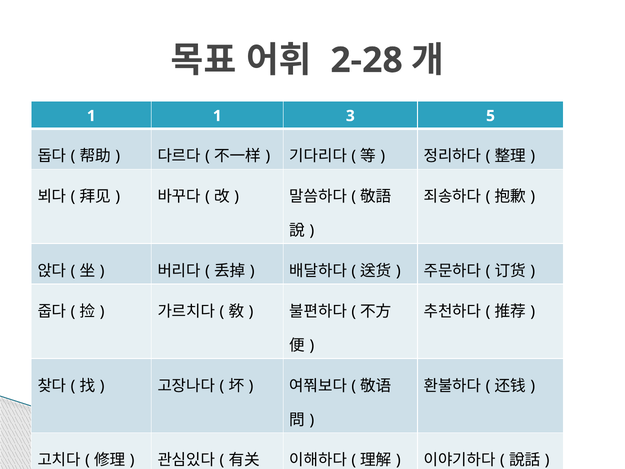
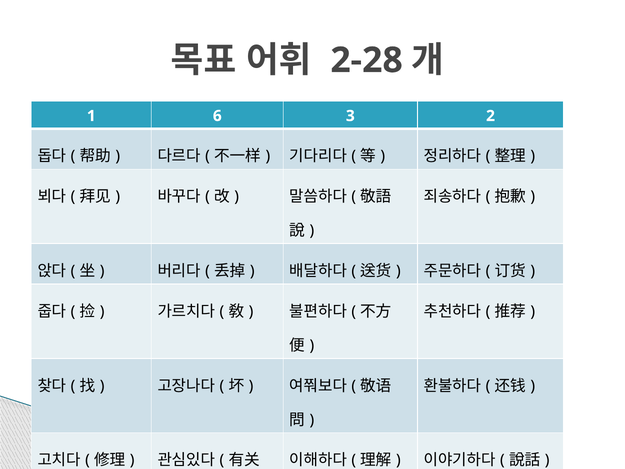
1 1: 1 -> 6
5: 5 -> 2
